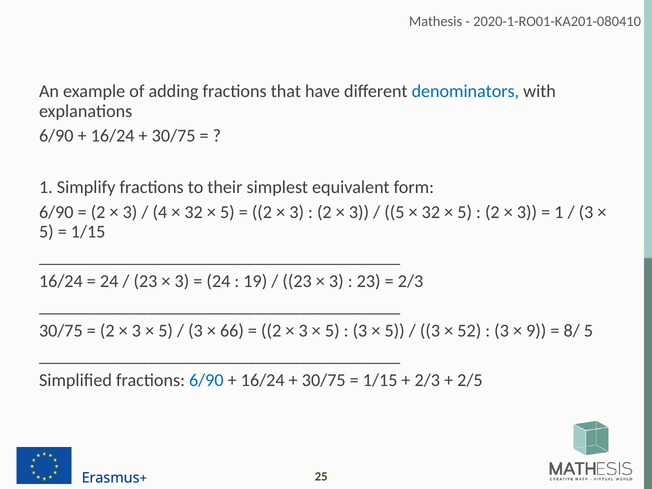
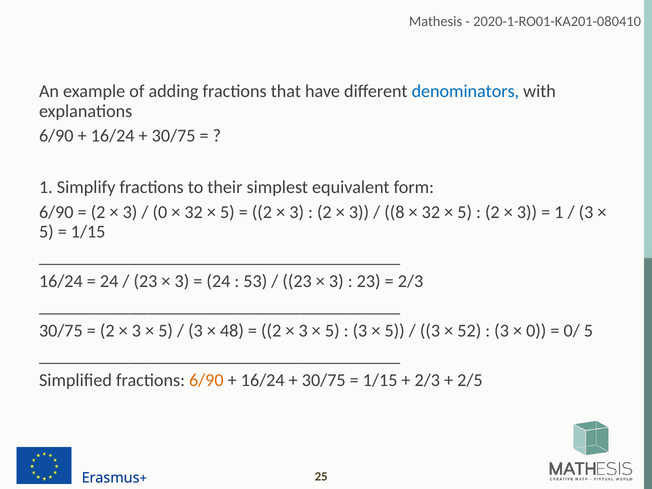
4 at (160, 212): 4 -> 0
5 at (394, 212): 5 -> 8
19: 19 -> 53
66: 66 -> 48
9 at (536, 331): 9 -> 0
8/: 8/ -> 0/
6/90 at (206, 380) colour: blue -> orange
